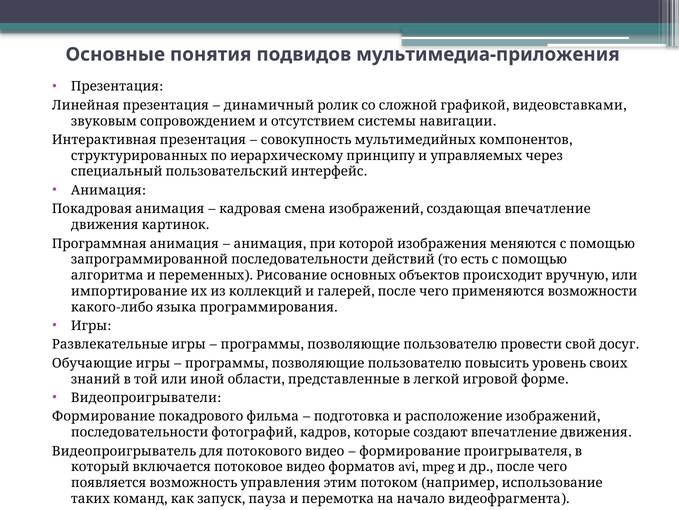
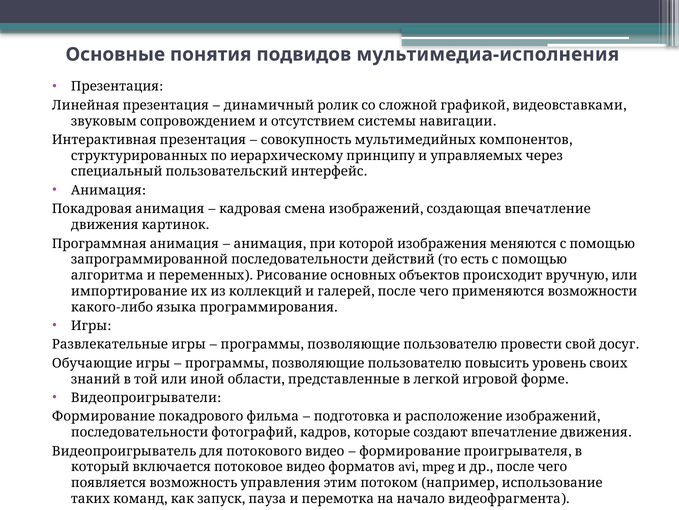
мультимедиа-приложения: мультимедиа-приложения -> мультимедиа-исполнения
